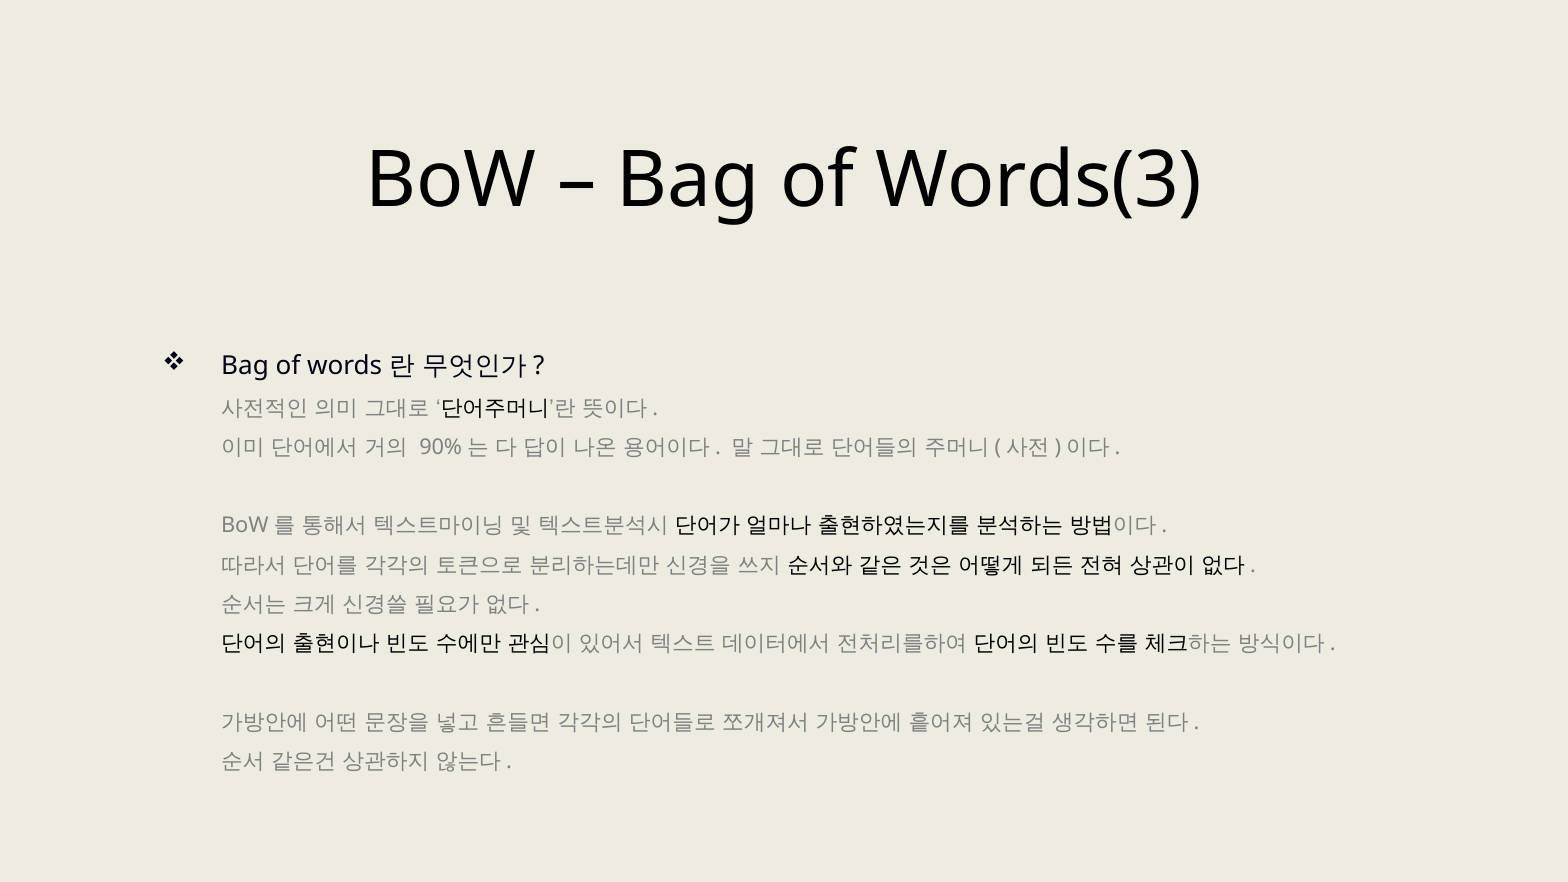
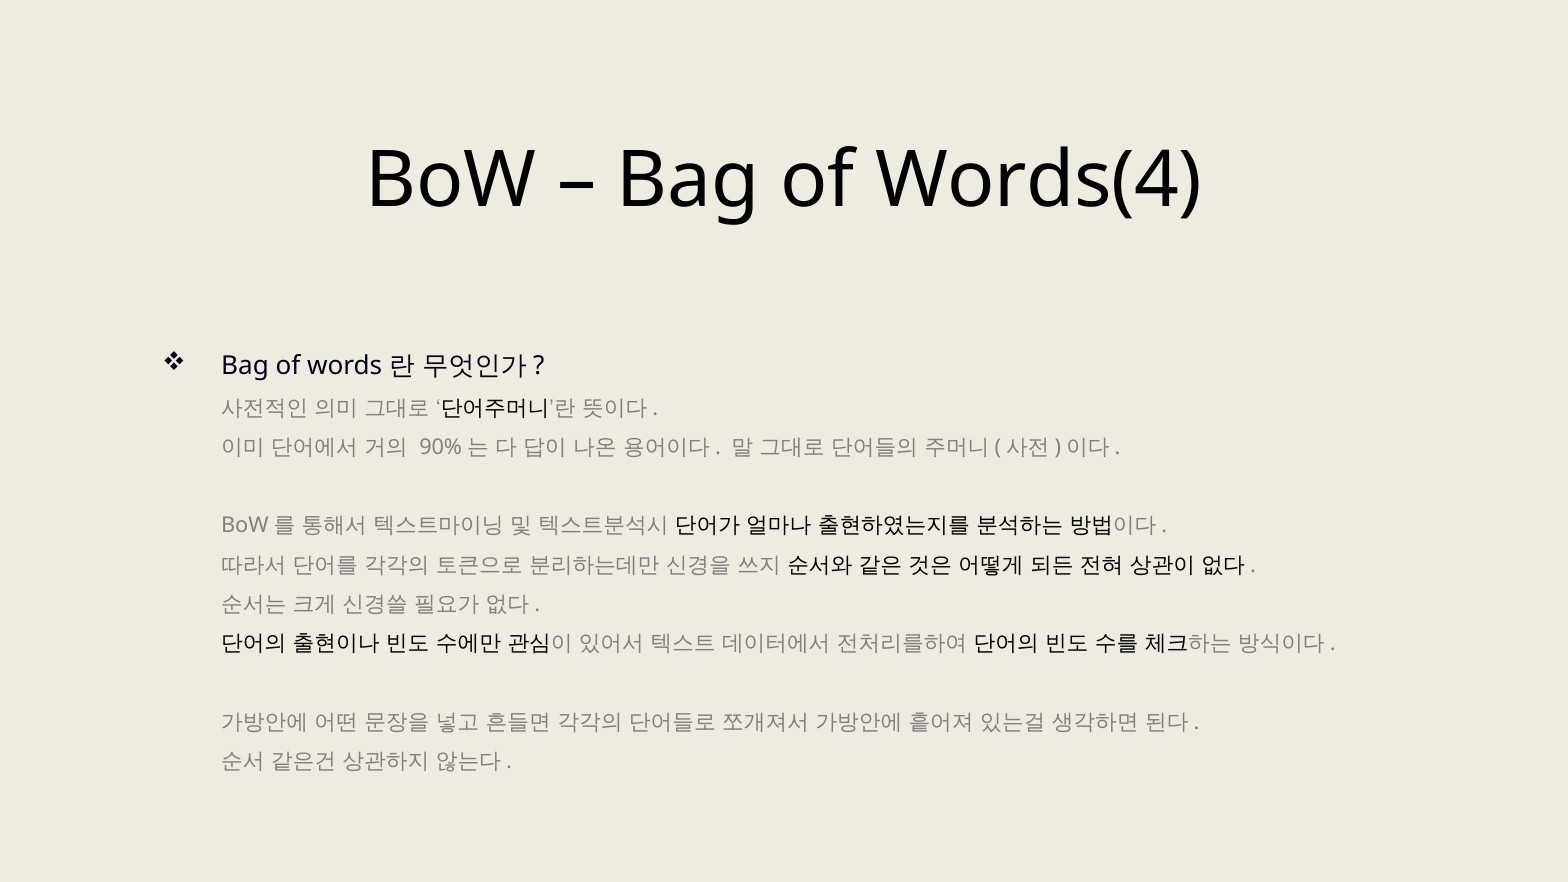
Words(3: Words(3 -> Words(4
